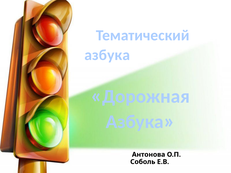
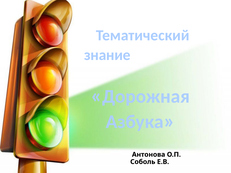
азбука at (107, 55): азбука -> знание
